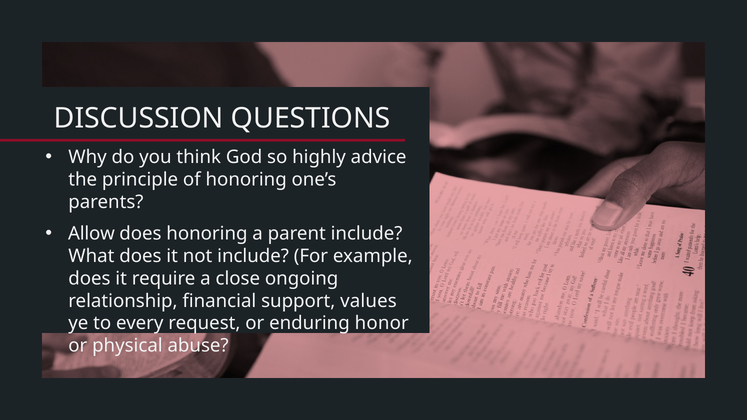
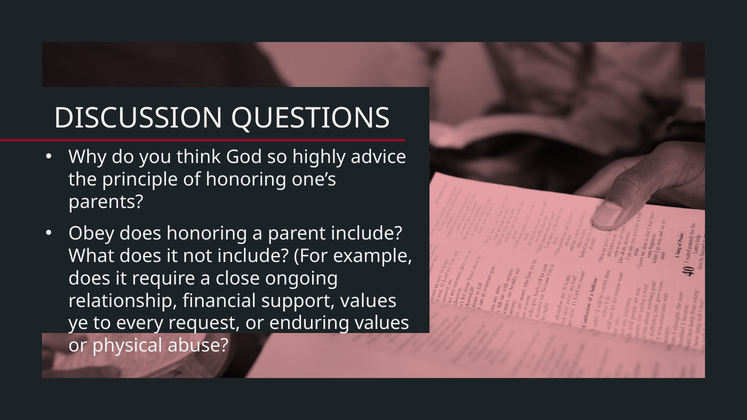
Allow: Allow -> Obey
enduring honor: honor -> values
